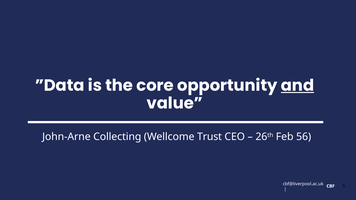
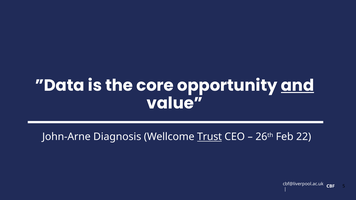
Collecting: Collecting -> Diagnosis
Trust underline: none -> present
56: 56 -> 22
